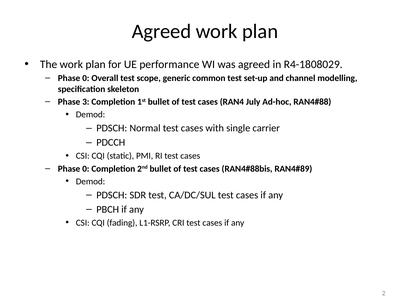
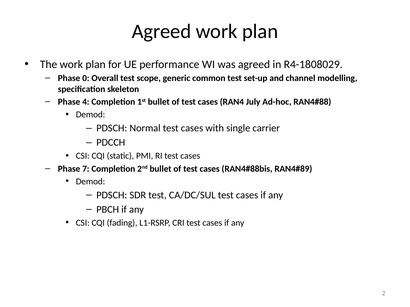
3: 3 -> 4
0 at (86, 169): 0 -> 7
